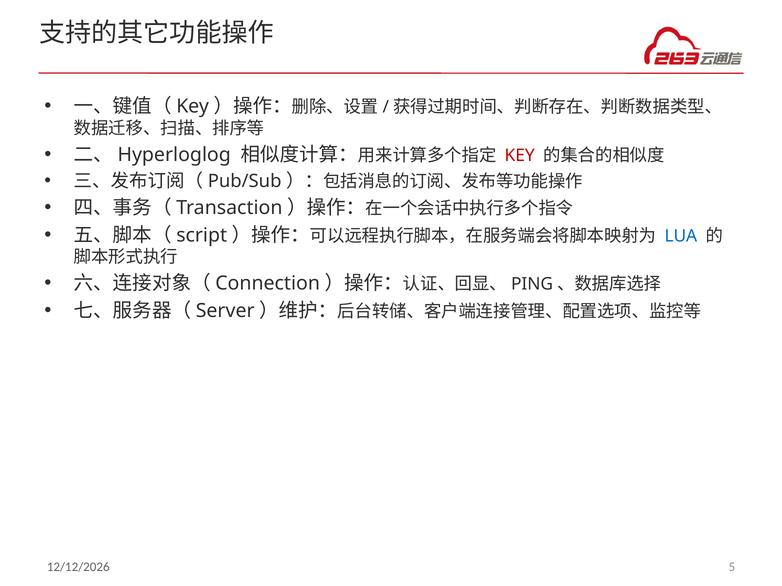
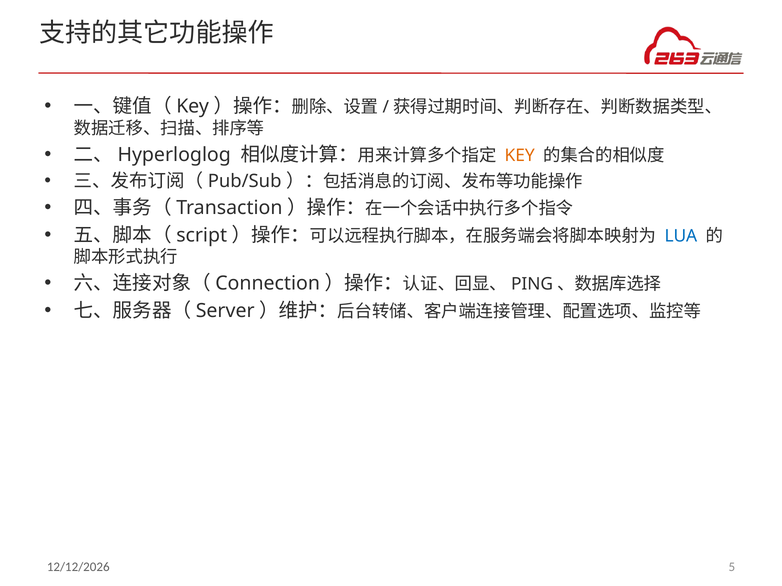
KEY colour: red -> orange
